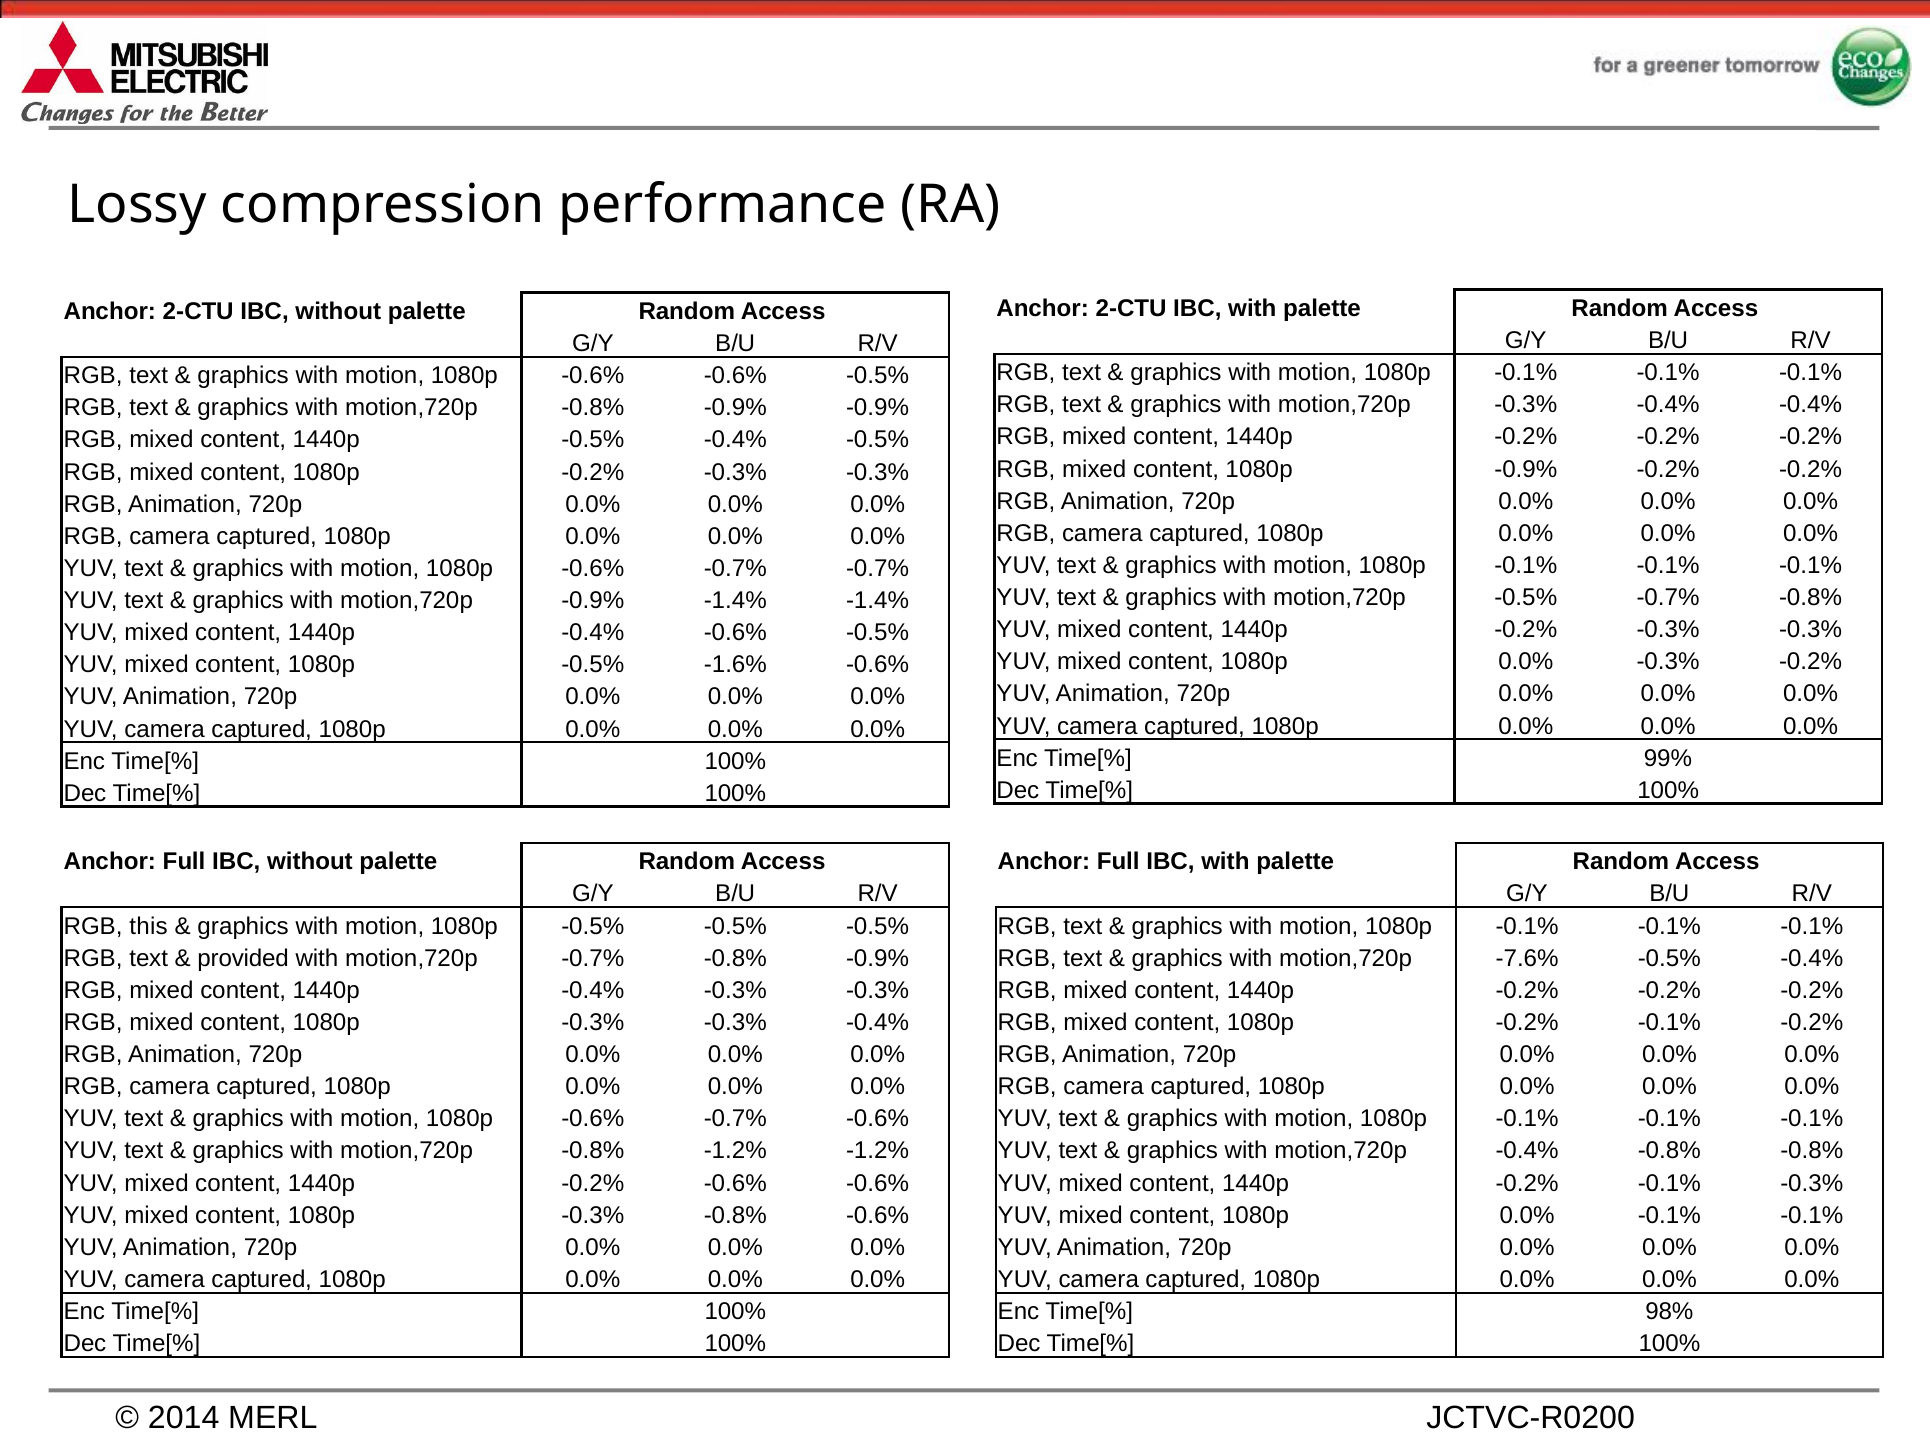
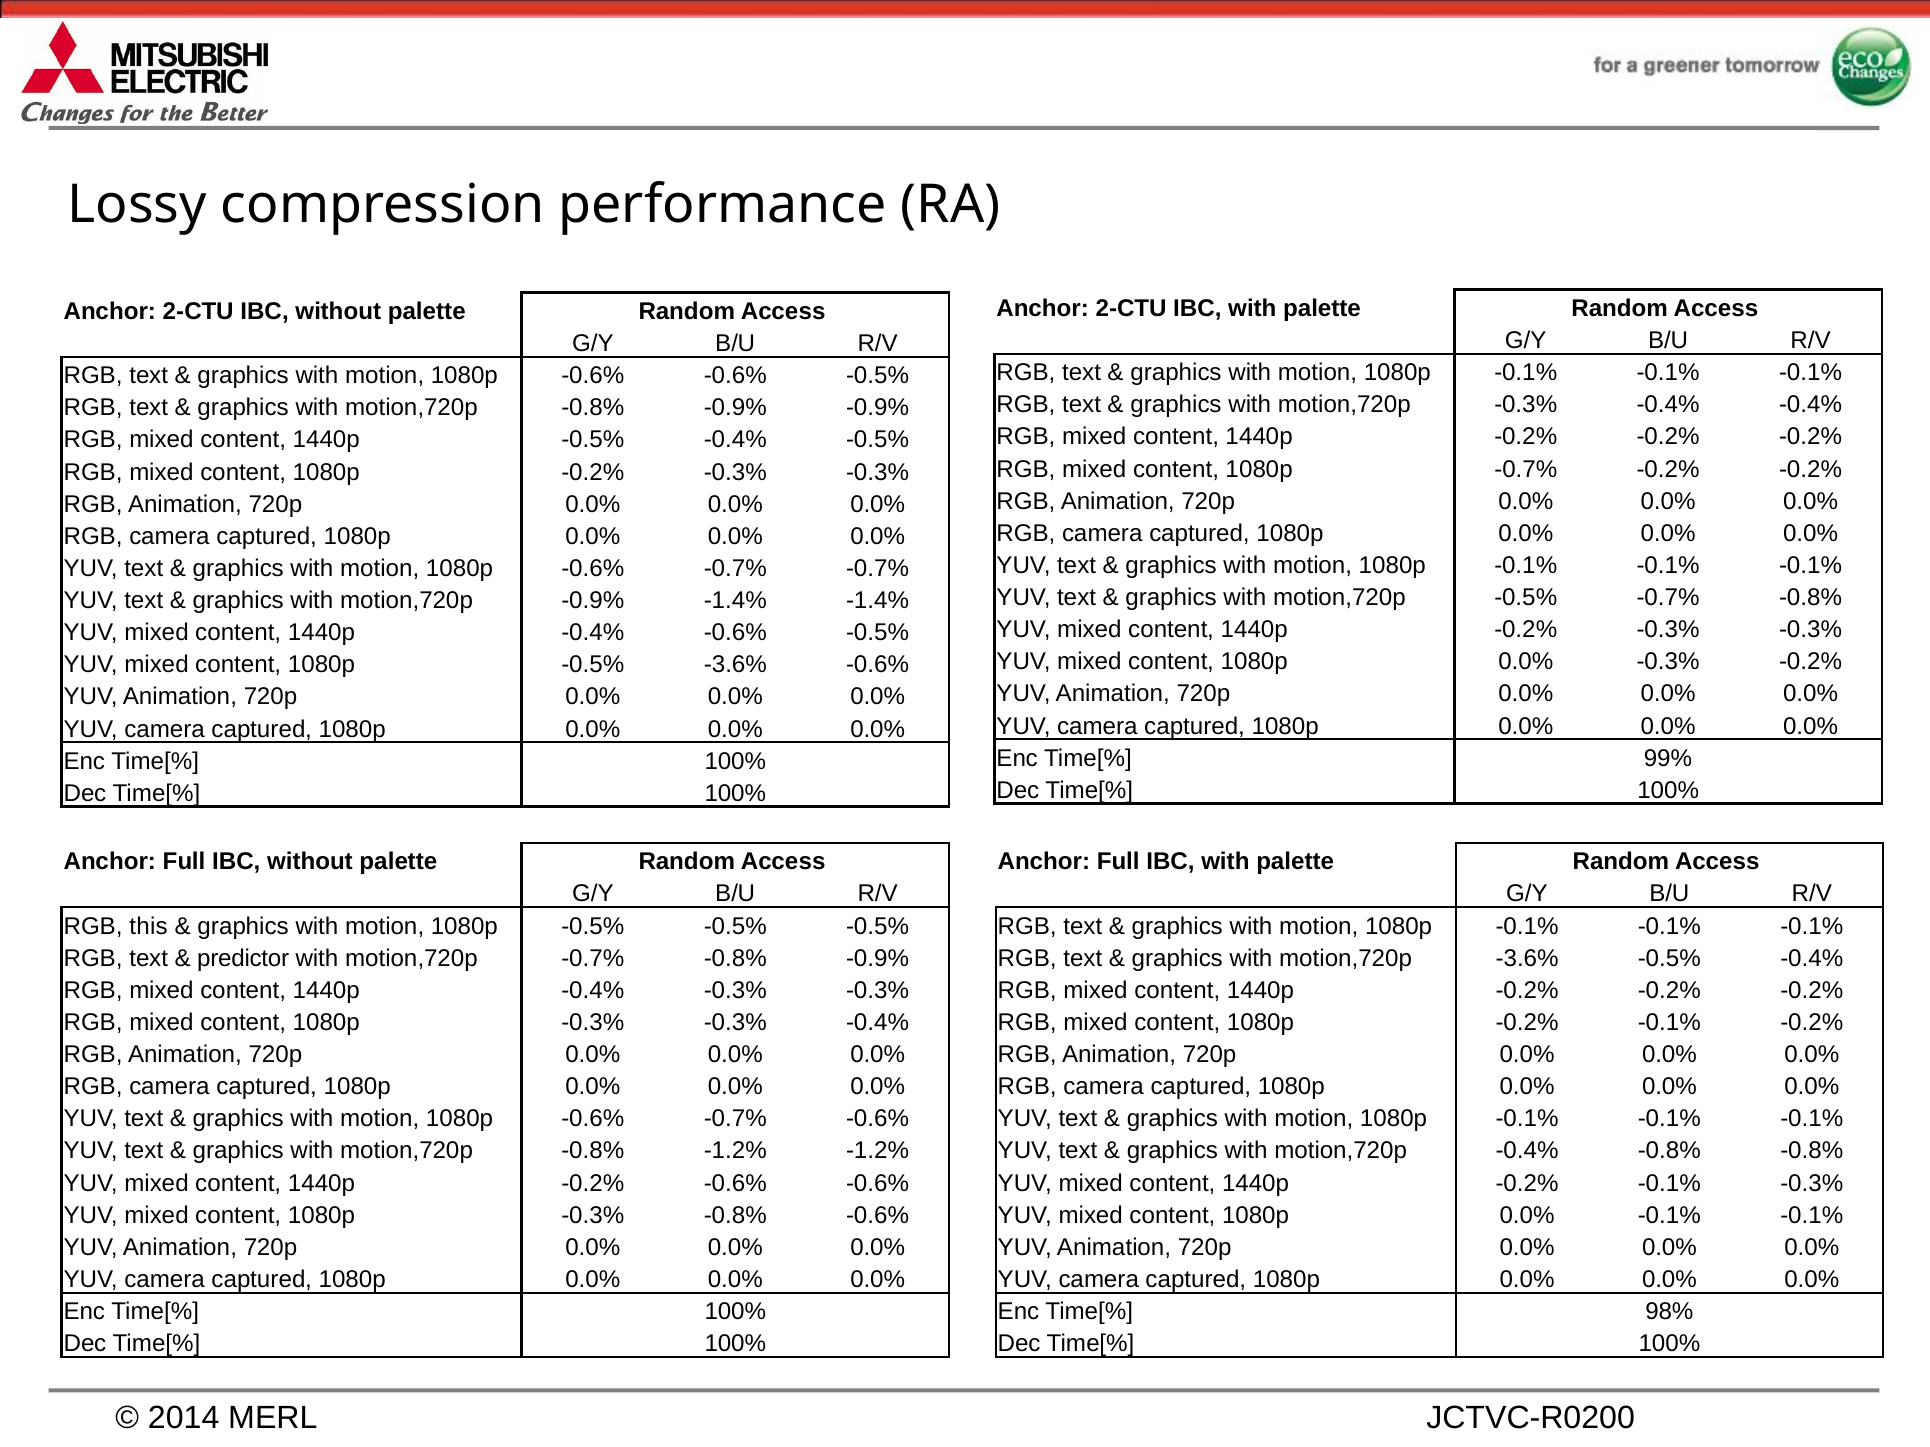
1080p -0.9%: -0.9% -> -0.7%
-0.5% -1.6%: -1.6% -> -3.6%
provided: provided -> predictor
motion,720p -7.6%: -7.6% -> -3.6%
